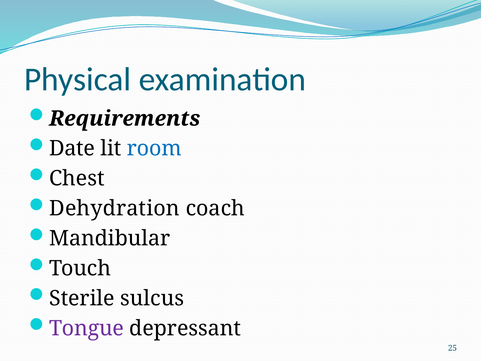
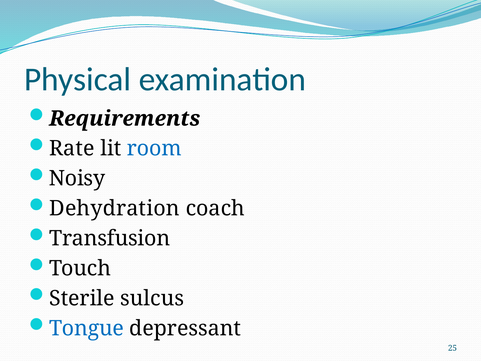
Date: Date -> Rate
Chest: Chest -> Noisy
Mandibular: Mandibular -> Transfusion
Tongue colour: purple -> blue
